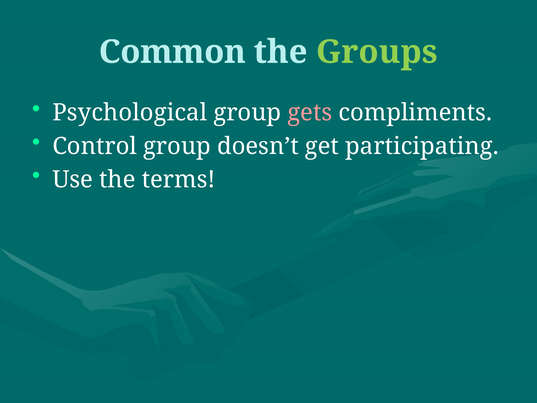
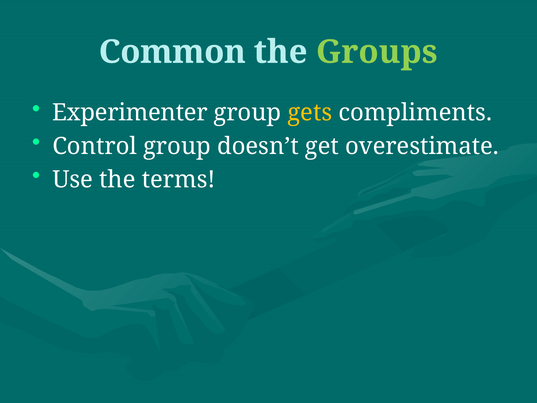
Psychological: Psychological -> Experimenter
gets colour: pink -> yellow
participating: participating -> overestimate
